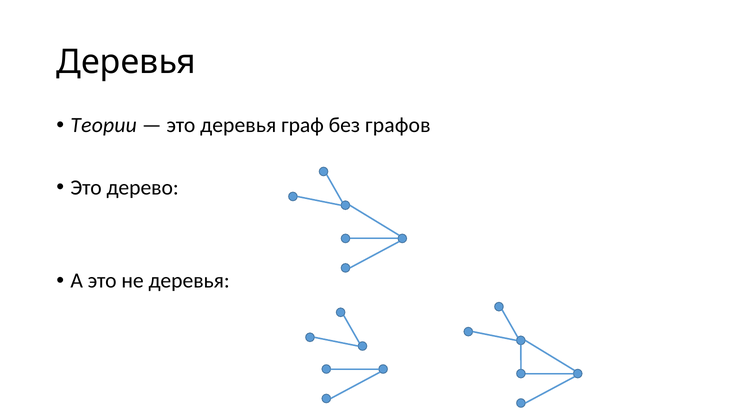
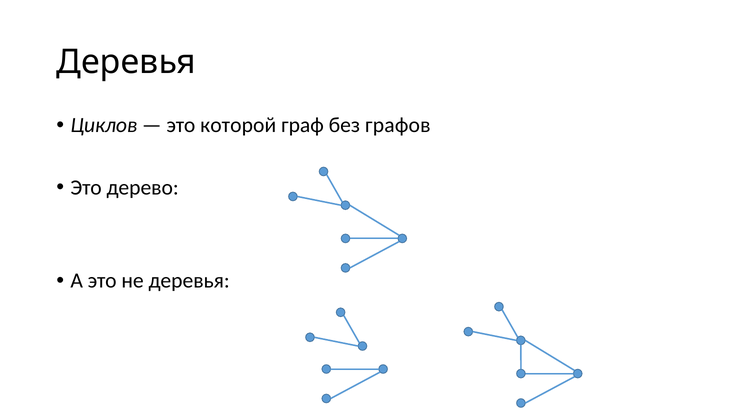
Теории: Теории -> Циклов
это деревья: деревья -> которой
